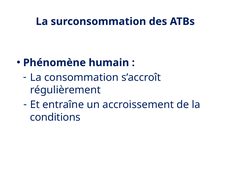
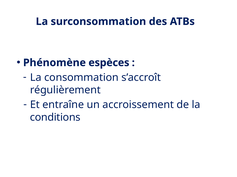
humain: humain -> espèces
